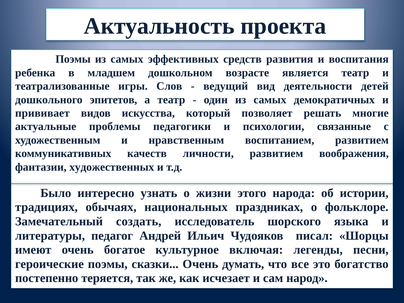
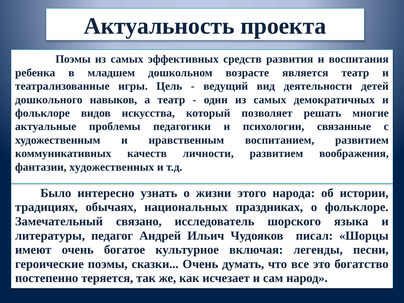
Слов: Слов -> Цель
эпитетов: эпитетов -> навыков
прививает at (42, 113): прививает -> фольклоре
создать: создать -> связано
